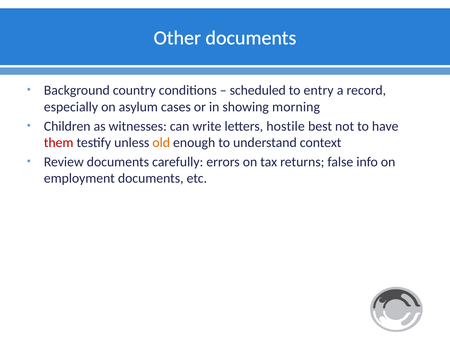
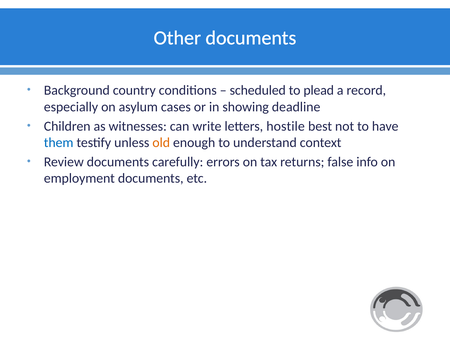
entry: entry -> plead
morning: morning -> deadline
them colour: red -> blue
